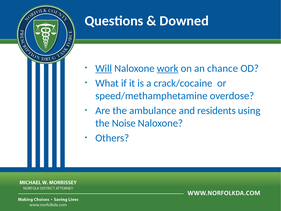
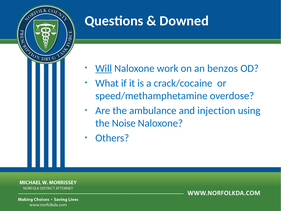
work underline: present -> none
chance: chance -> benzos
residents: residents -> injection
